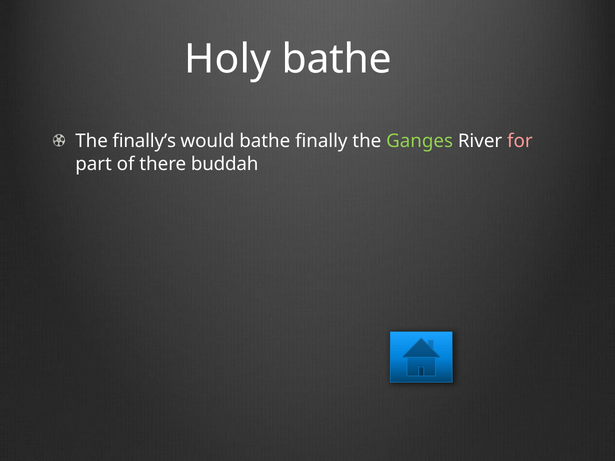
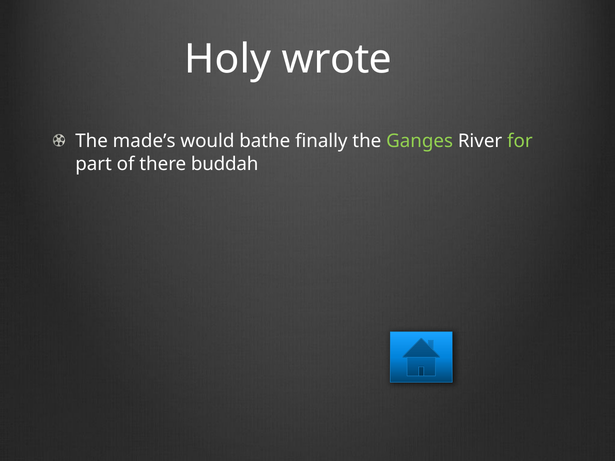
Holy bathe: bathe -> wrote
finally’s: finally’s -> made’s
for colour: pink -> light green
